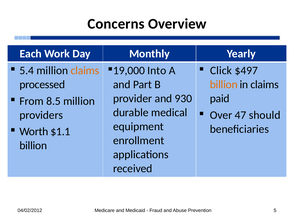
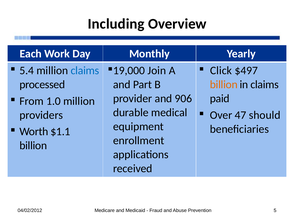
Concerns: Concerns -> Including
claims at (85, 70) colour: orange -> blue
Into: Into -> Join
930: 930 -> 906
8.5: 8.5 -> 1.0
